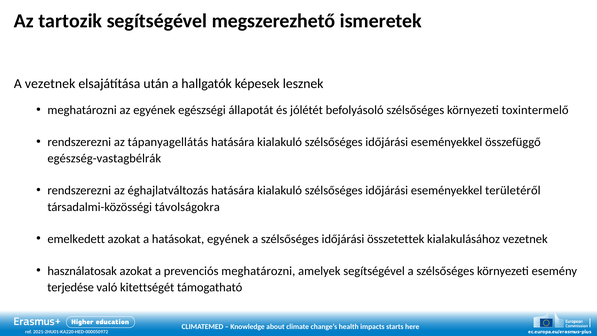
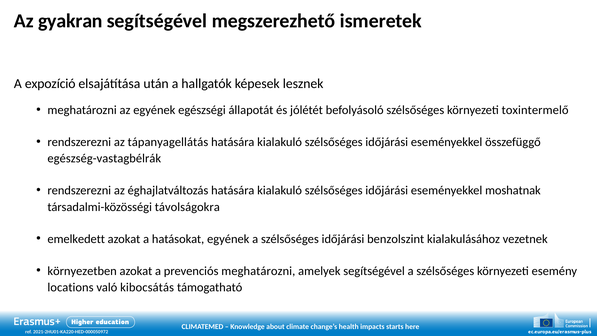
tartozik: tartozik -> gyakran
A vezetnek: vezetnek -> expozíció
területéről: területéről -> moshatnak
összetettek: összetettek -> benzolszint
használatosak: használatosak -> környezetben
terjedése: terjedése -> locations
kitettségét: kitettségét -> kibocsátás
